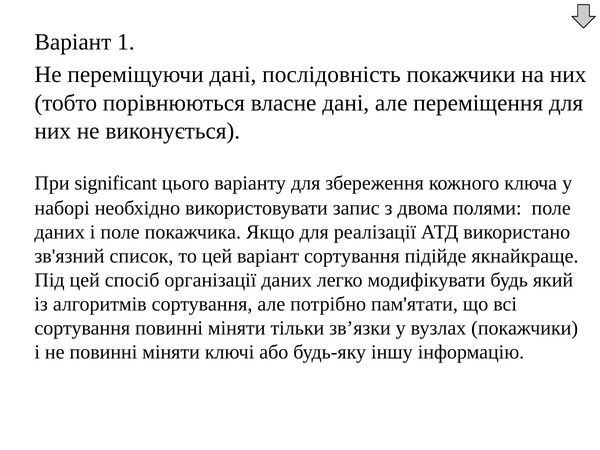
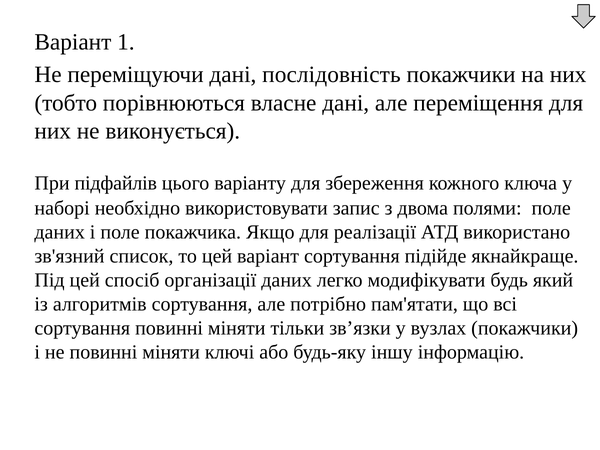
significant: significant -> підфайлів
